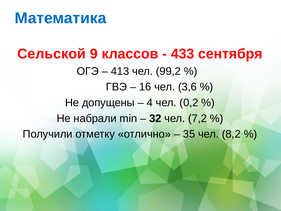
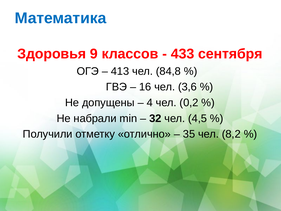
Сельской: Сельской -> Здоровья
99,2: 99,2 -> 84,8
7,2: 7,2 -> 4,5
